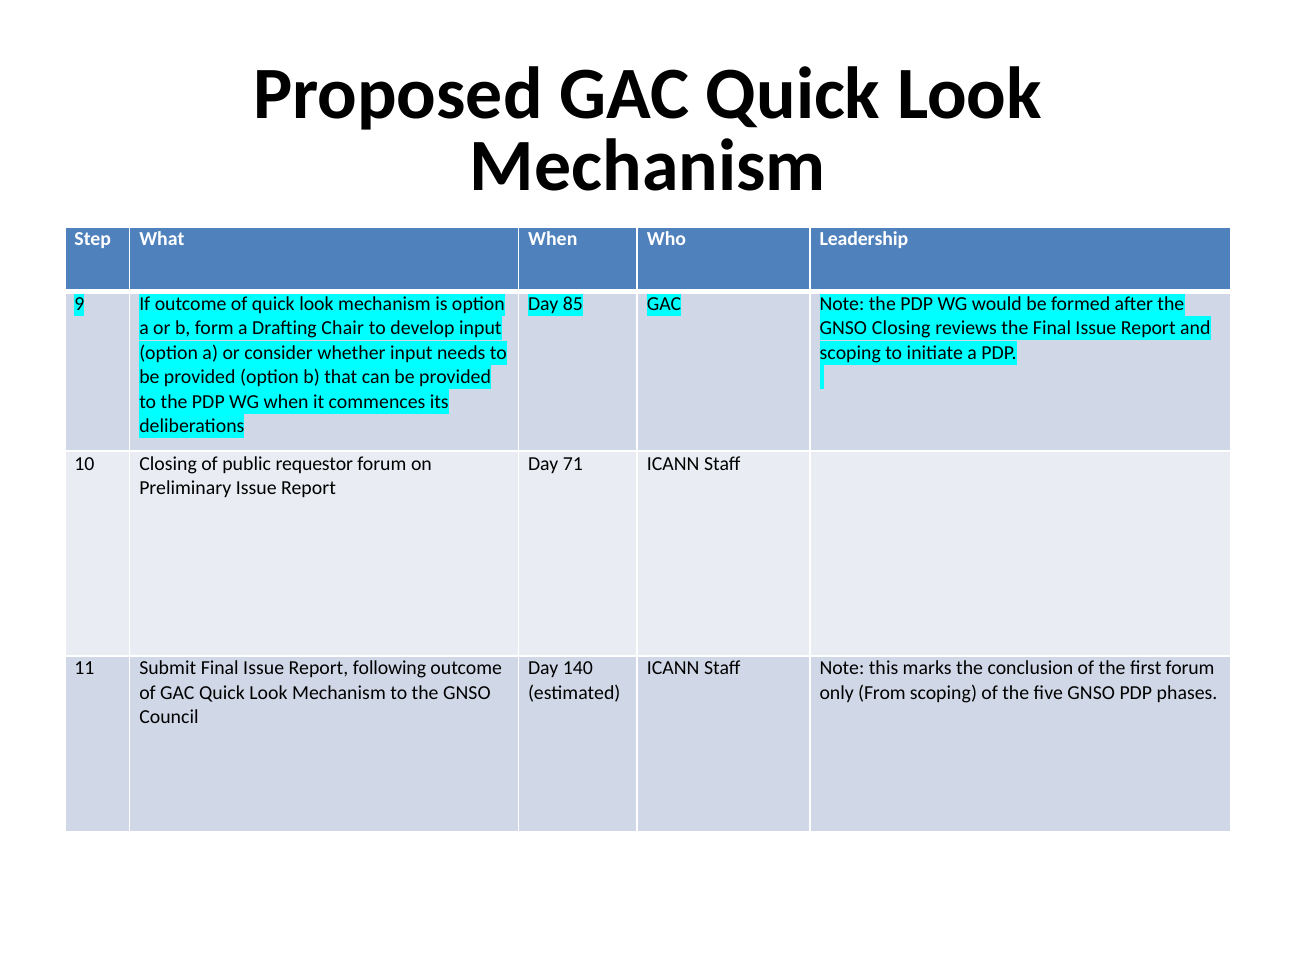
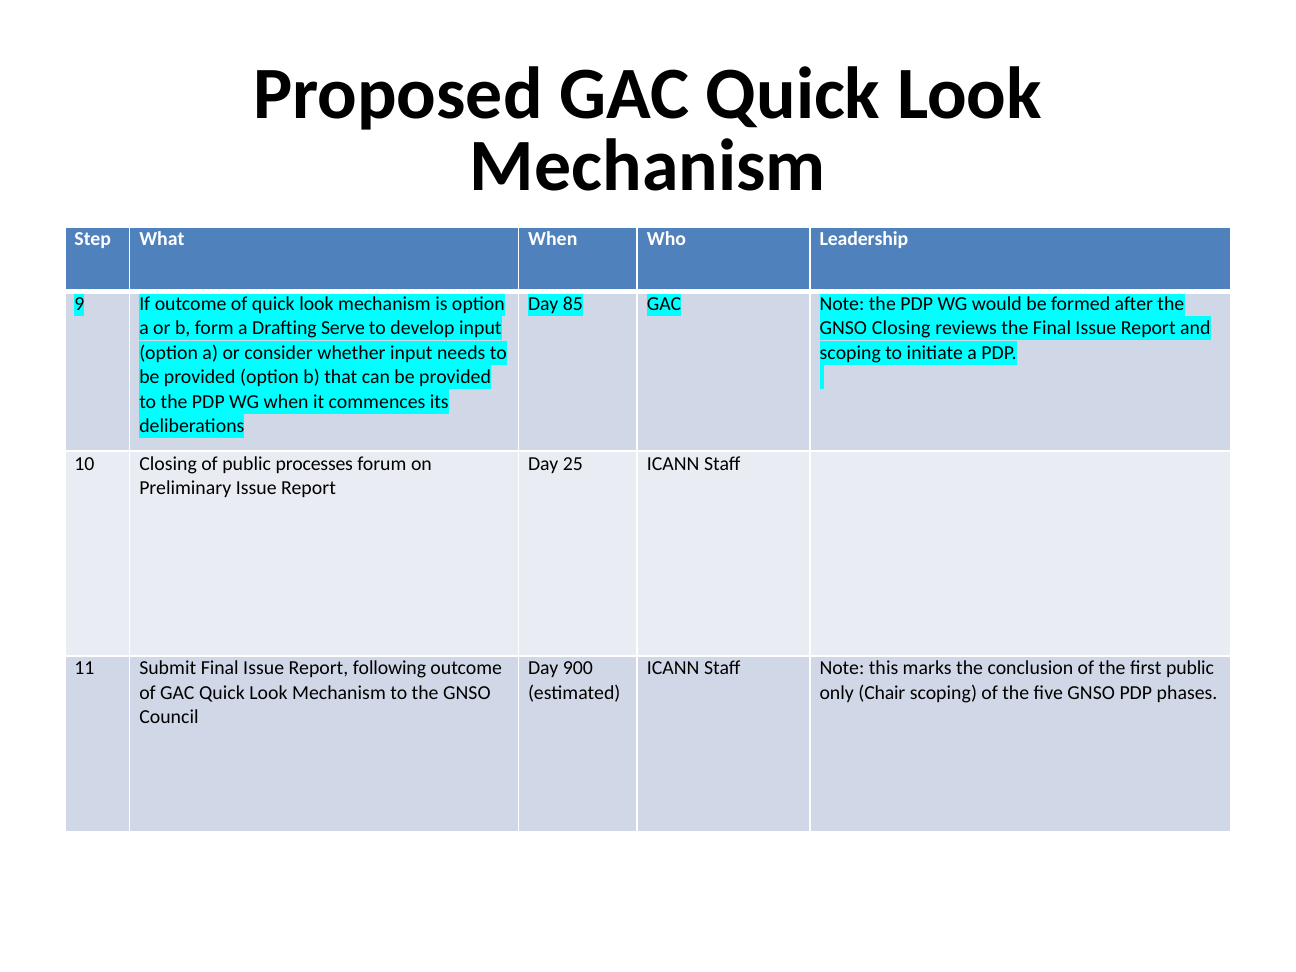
Chair: Chair -> Serve
requestor: requestor -> processes
71: 71 -> 25
140: 140 -> 900
first forum: forum -> public
From: From -> Chair
